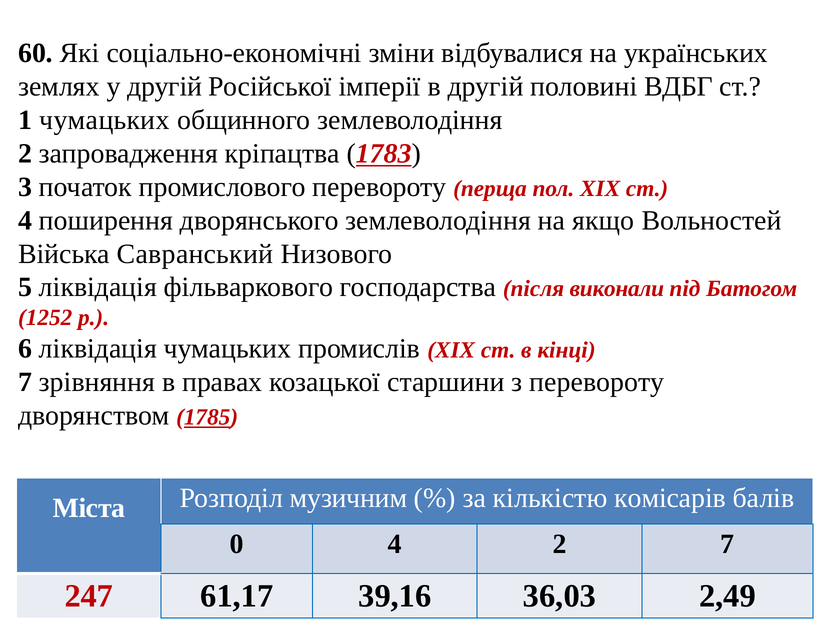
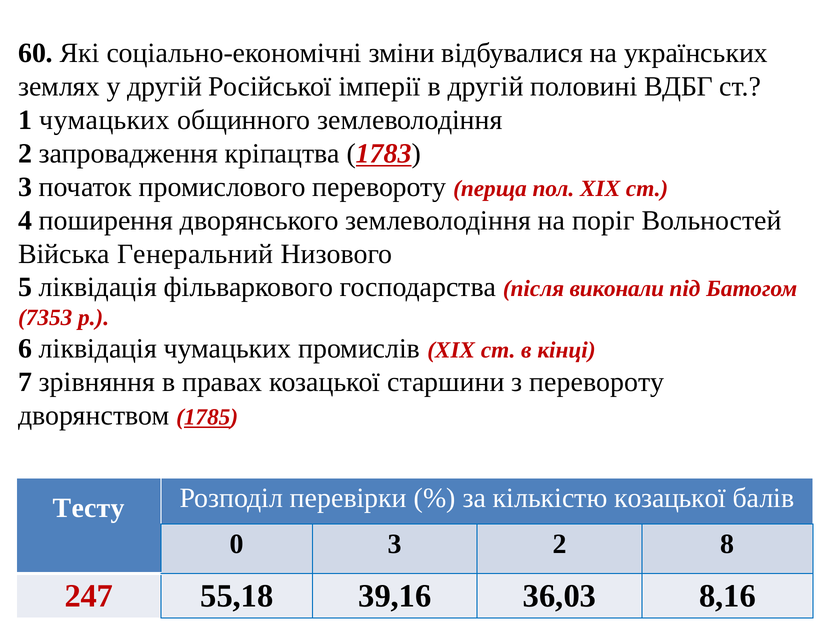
якщо: якщо -> поріг
Савранський: Савранський -> Генеральний
1252: 1252 -> 7353
Міста: Міста -> Тесту
музичним: музичним -> перевірки
кількістю комісарів: комісарів -> козацької
0 4: 4 -> 3
2 7: 7 -> 8
61,17: 61,17 -> 55,18
2,49: 2,49 -> 8,16
